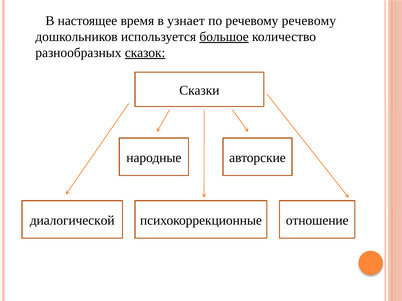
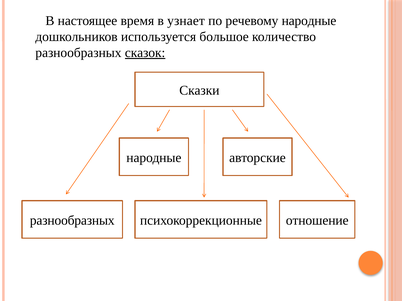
речевому речевому: речевому -> народные
большое underline: present -> none
диалогической at (72, 221): диалогической -> разнообразных
